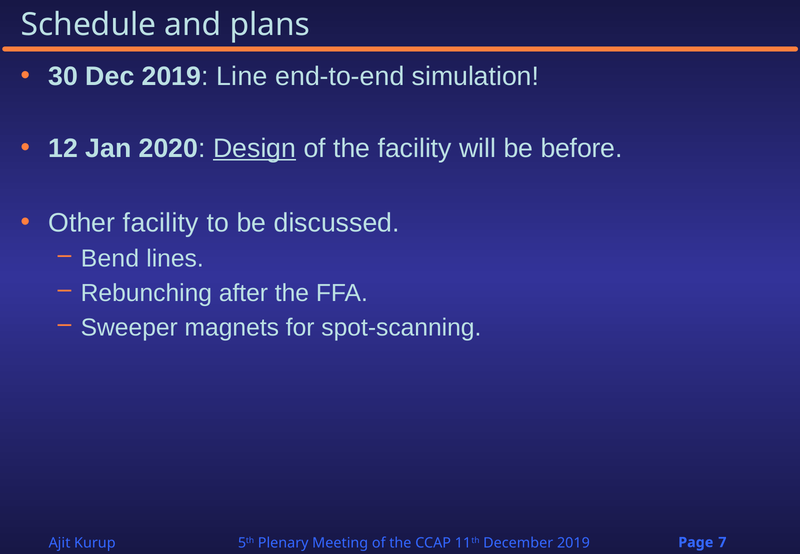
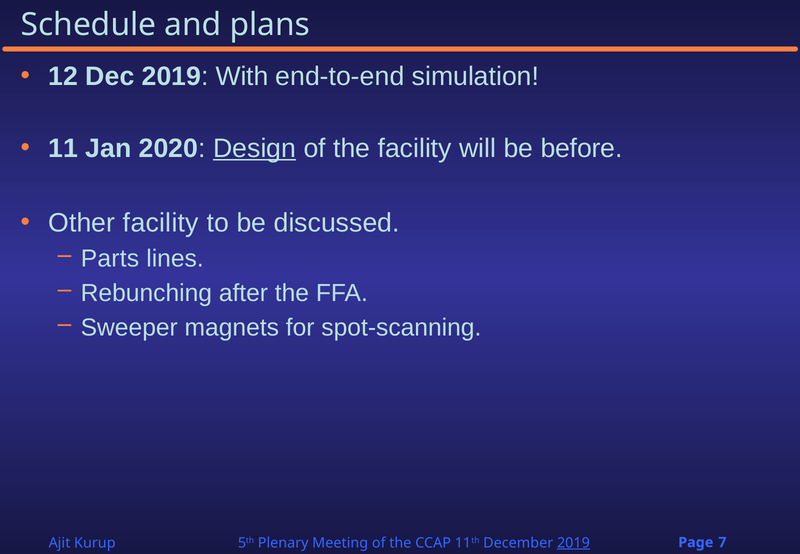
30: 30 -> 12
Line: Line -> With
12: 12 -> 11
Bend: Bend -> Parts
2019 at (573, 543) underline: none -> present
